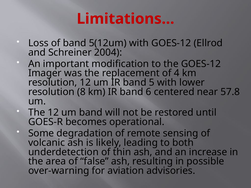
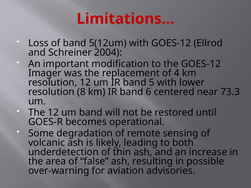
57.8: 57.8 -> 73.3
